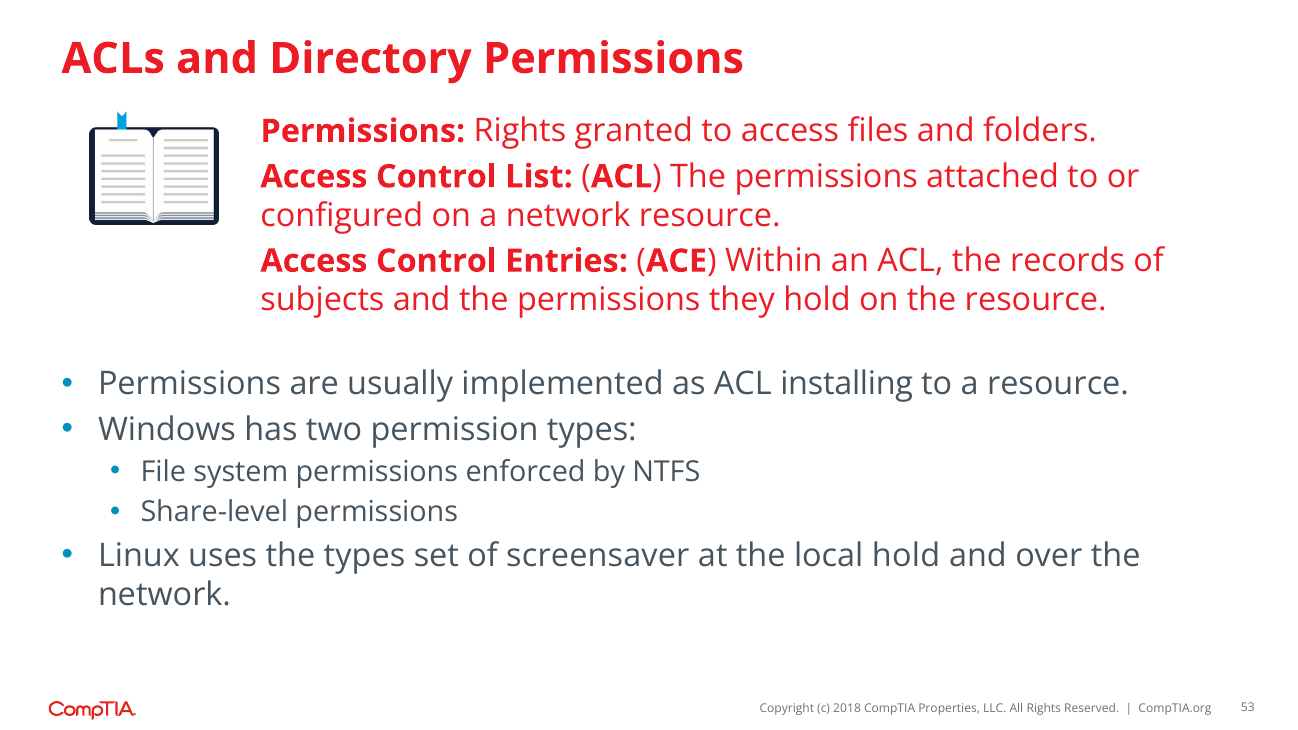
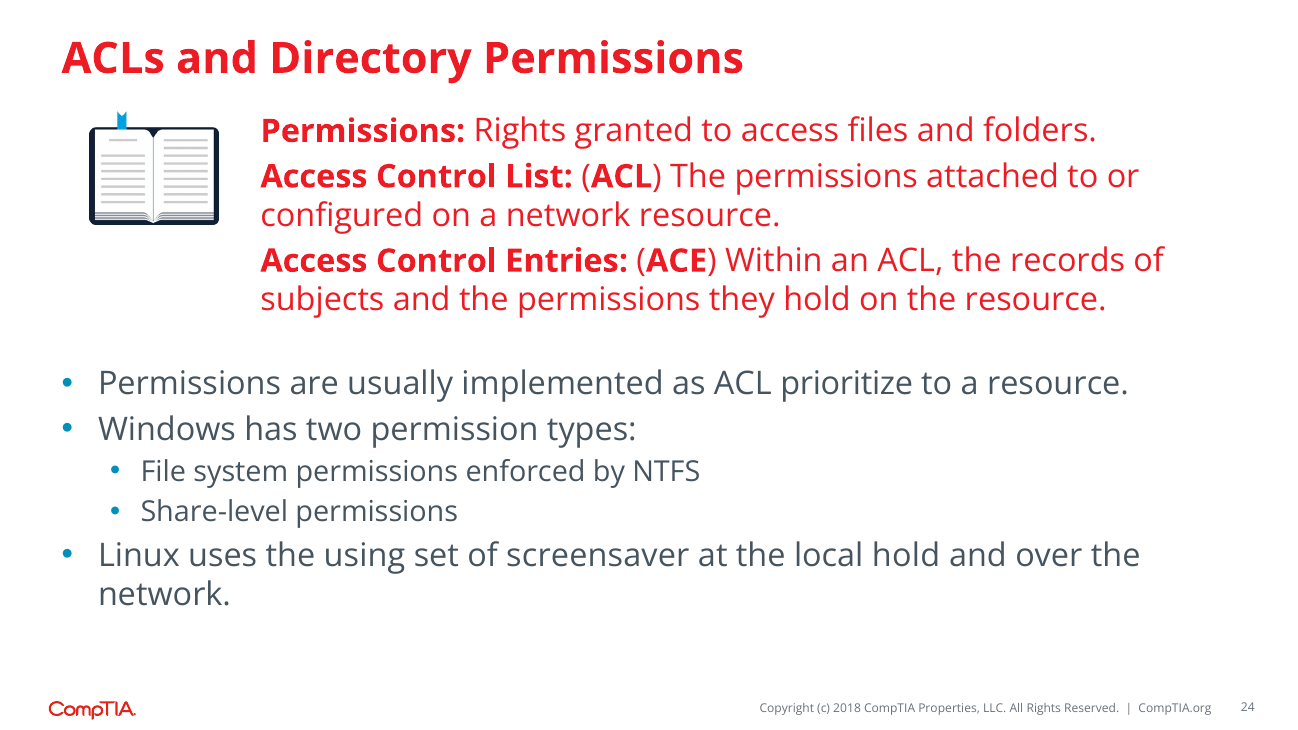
installing: installing -> prioritize
the types: types -> using
53: 53 -> 24
